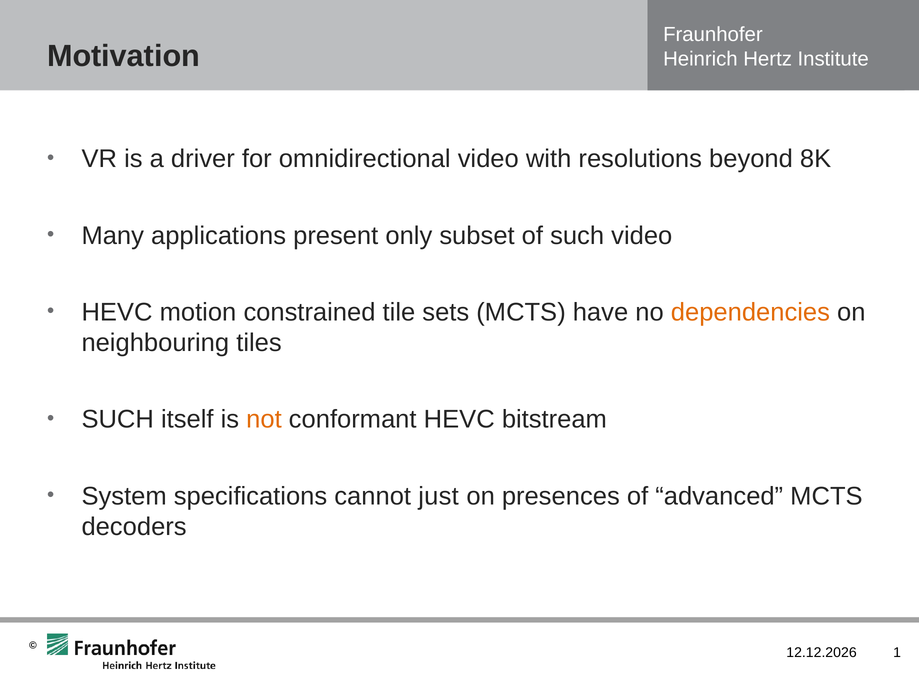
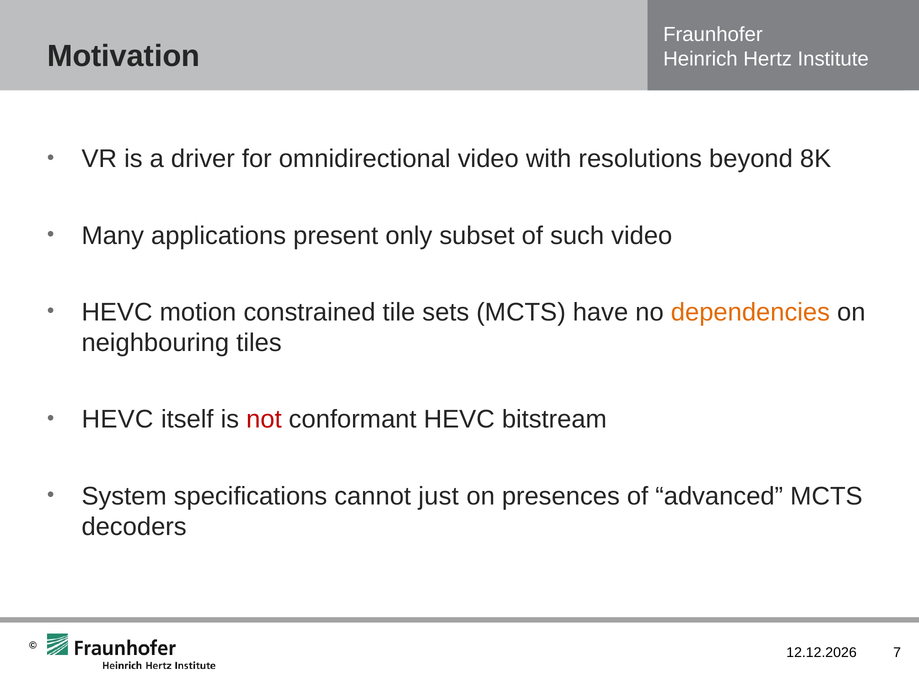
SUCH at (118, 420): SUCH -> HEVC
not colour: orange -> red
1: 1 -> 7
